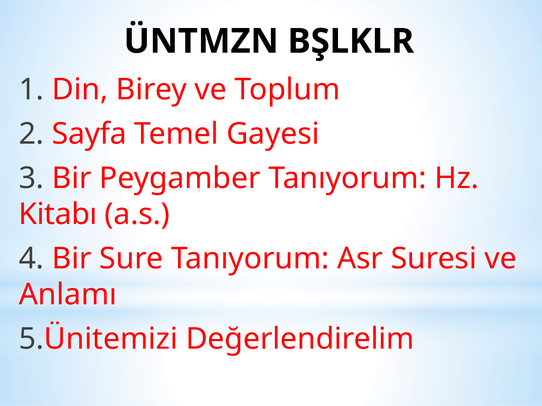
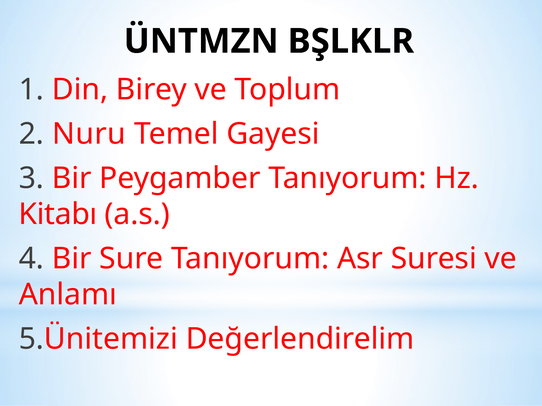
Sayfa: Sayfa -> Nuru
